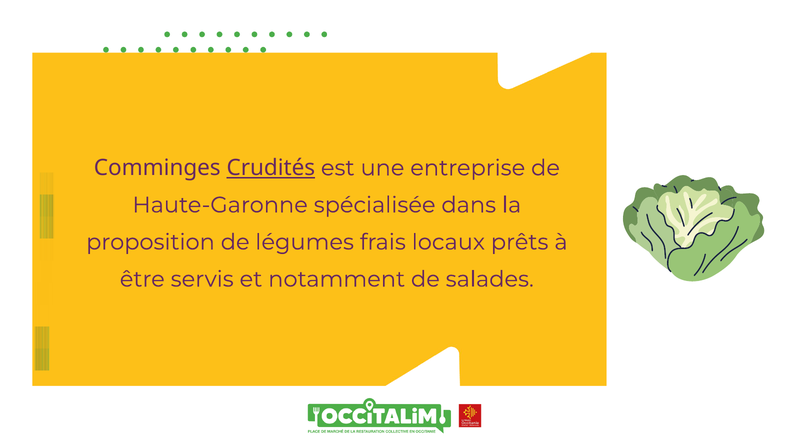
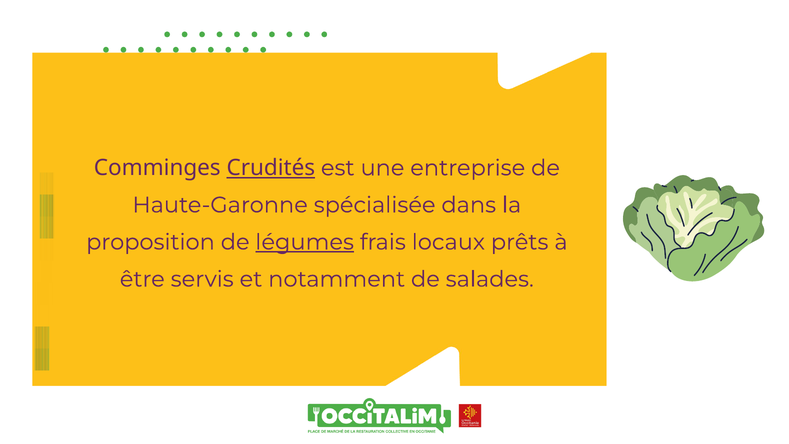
légumes underline: none -> present
